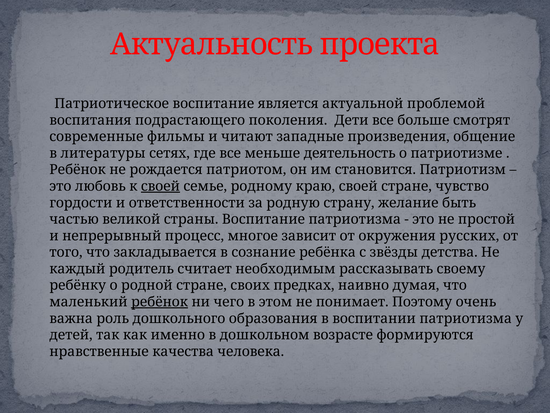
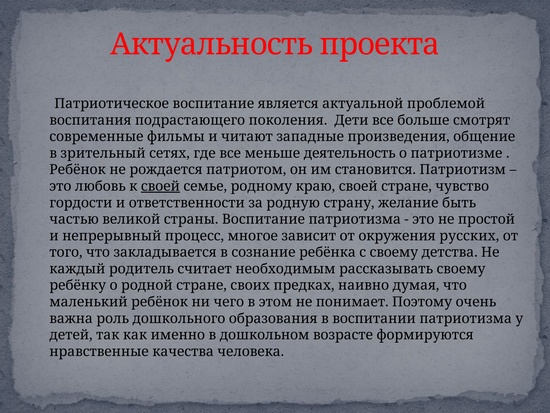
литературы: литературы -> зрительный
с звёзды: звёзды -> своему
ребёнок at (160, 302) underline: present -> none
